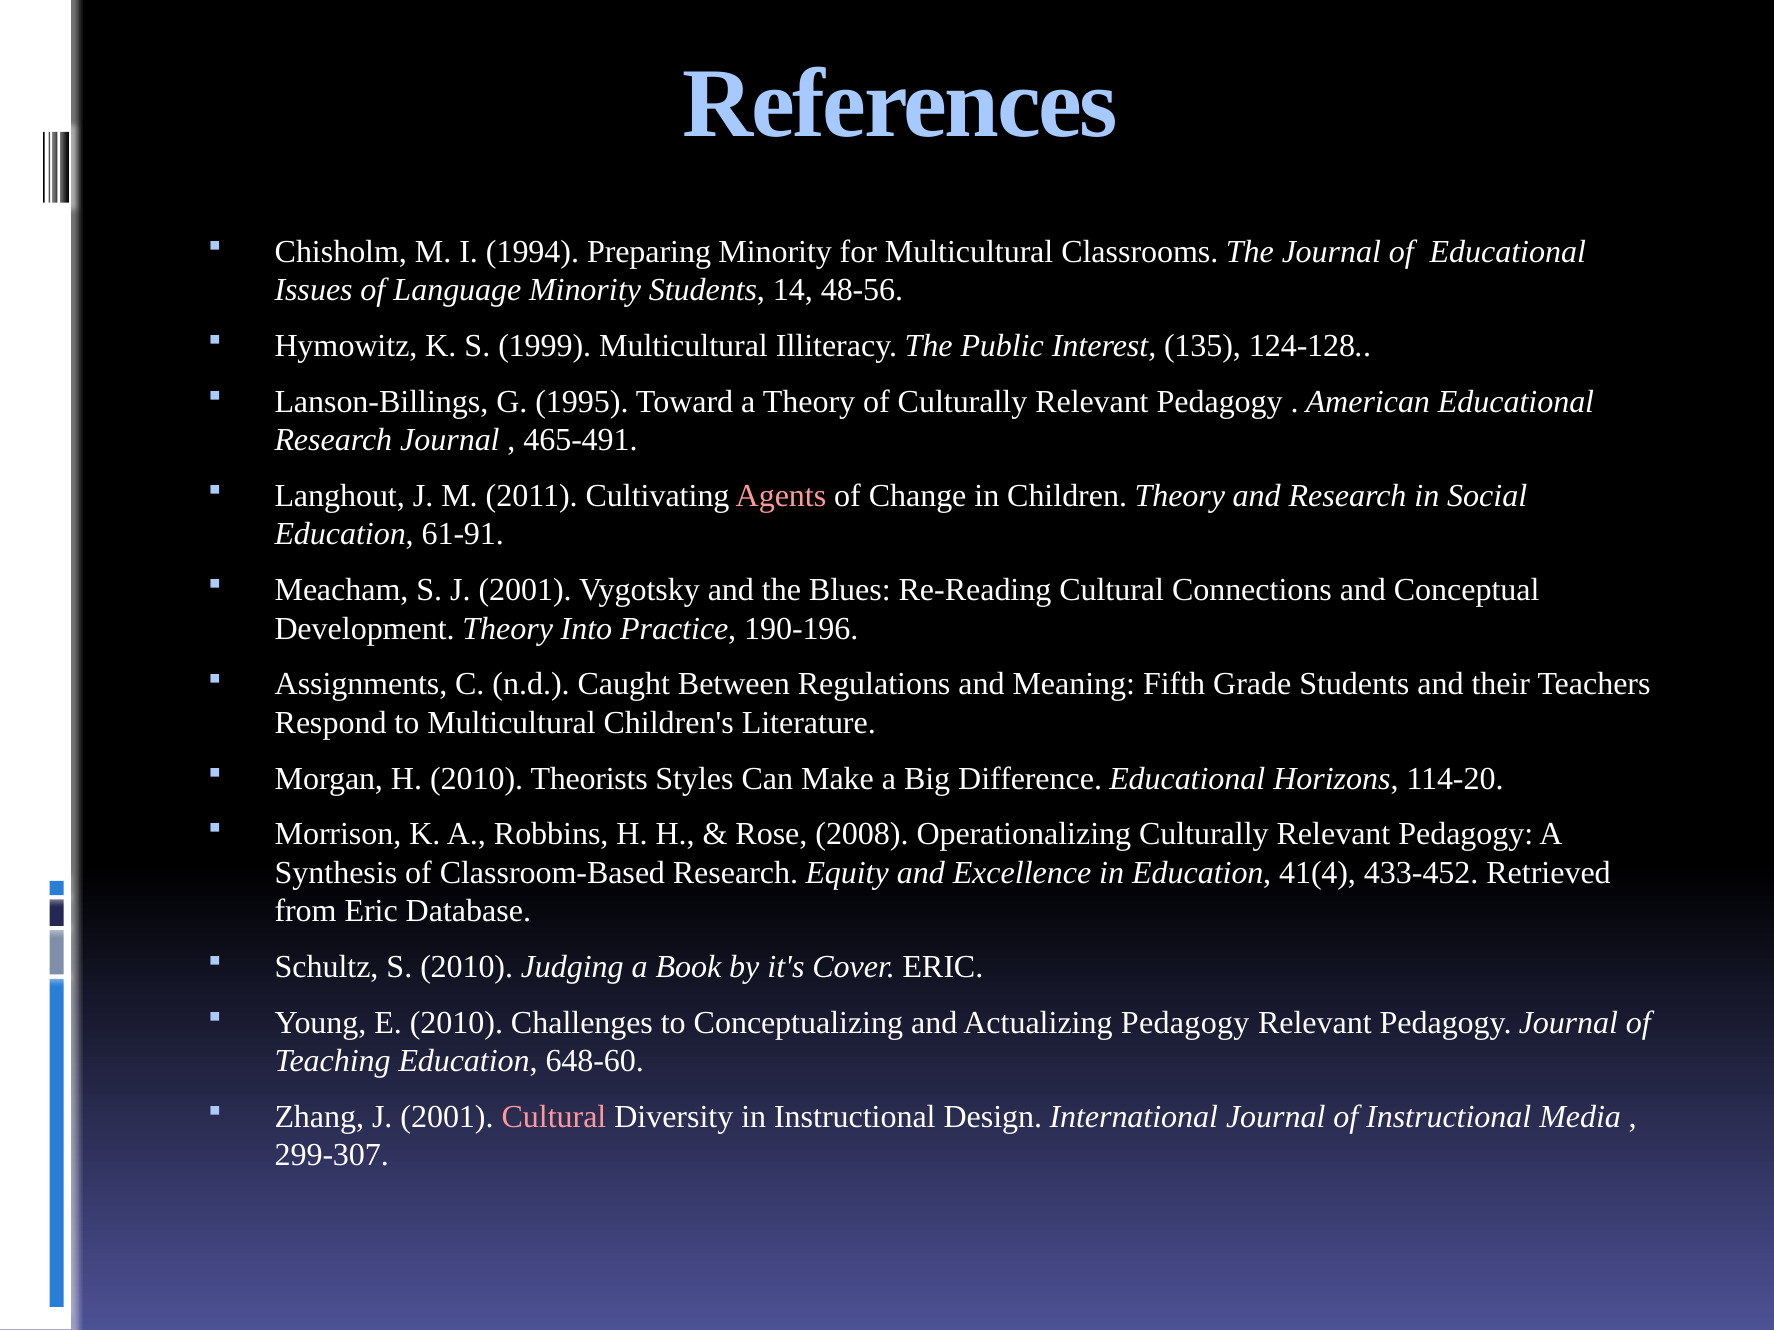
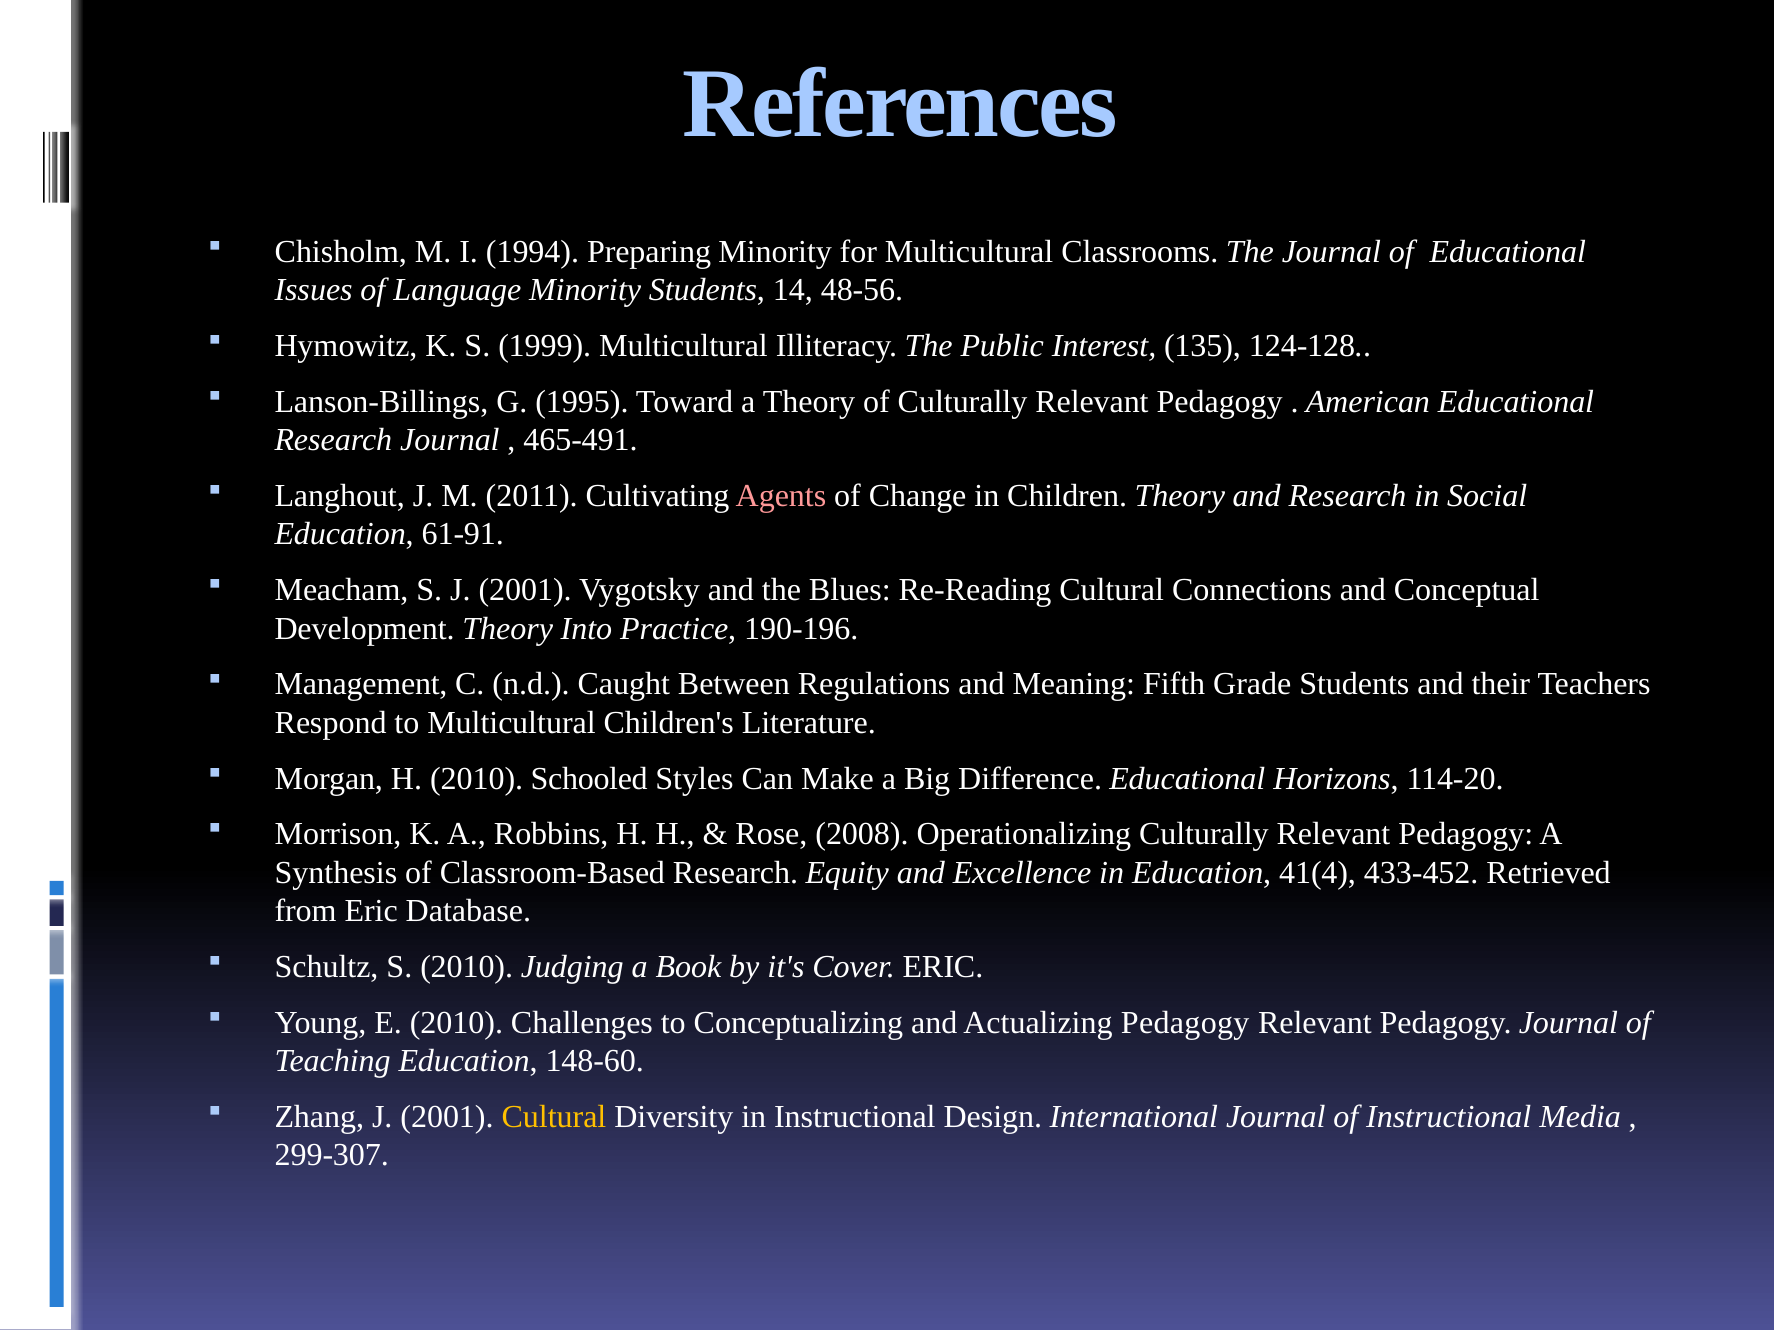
Assignments: Assignments -> Management
Theorists: Theorists -> Schooled
648-60: 648-60 -> 148-60
Cultural at (554, 1117) colour: pink -> yellow
